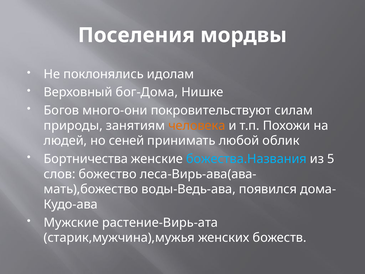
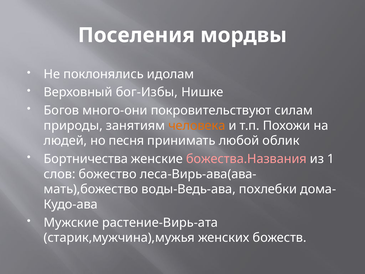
бог-Дома: бог-Дома -> бог-Избы
сеней: сеней -> песня
божества.Названия colour: light blue -> pink
5: 5 -> 1
появился: появился -> похлебки
